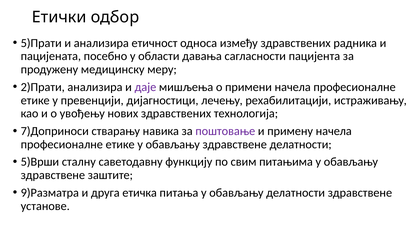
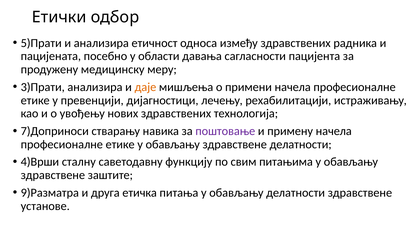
2)Прати: 2)Прати -> 3)Прати
даје colour: purple -> orange
5)Врши: 5)Врши -> 4)Врши
